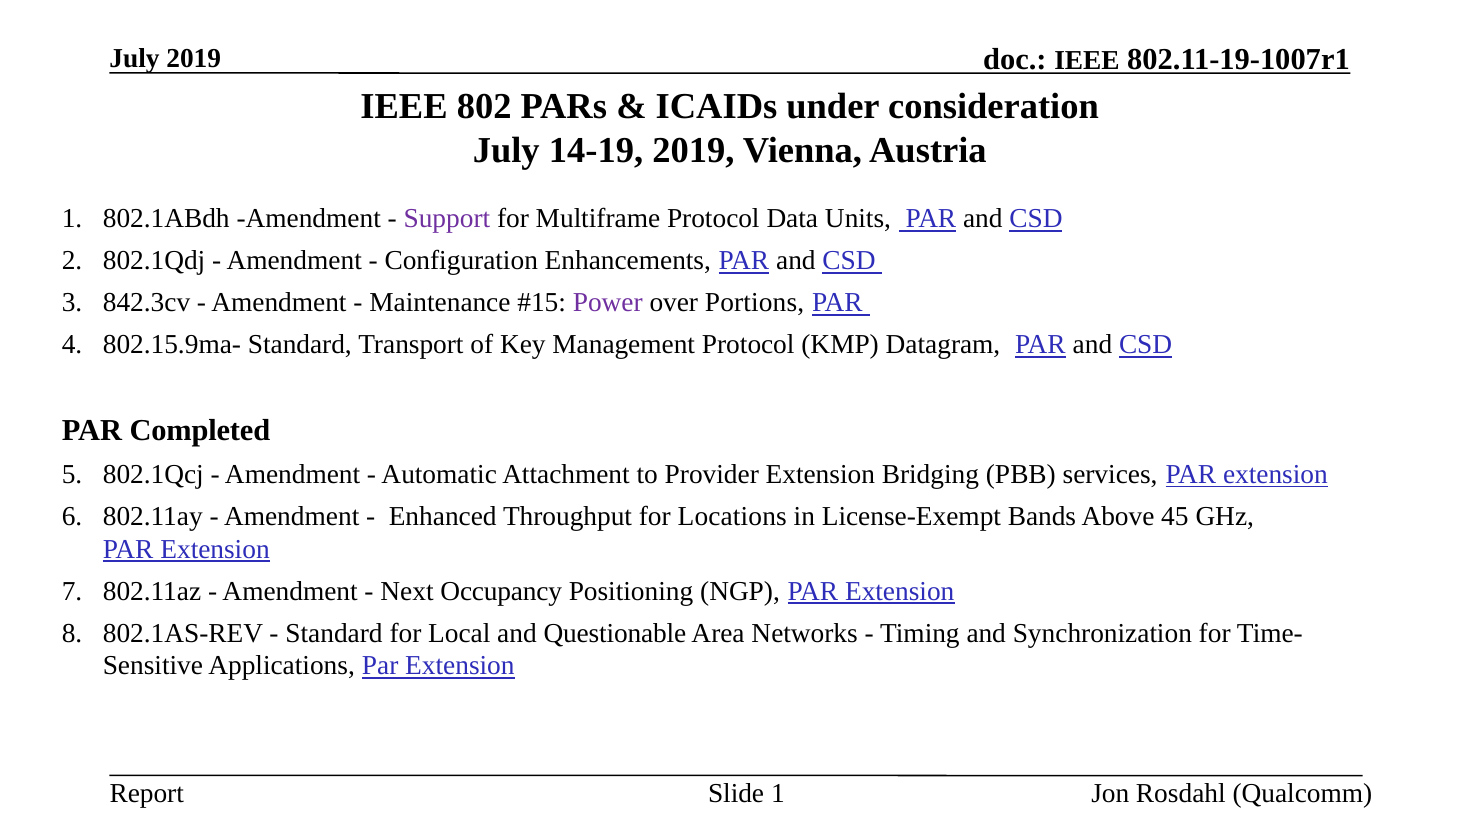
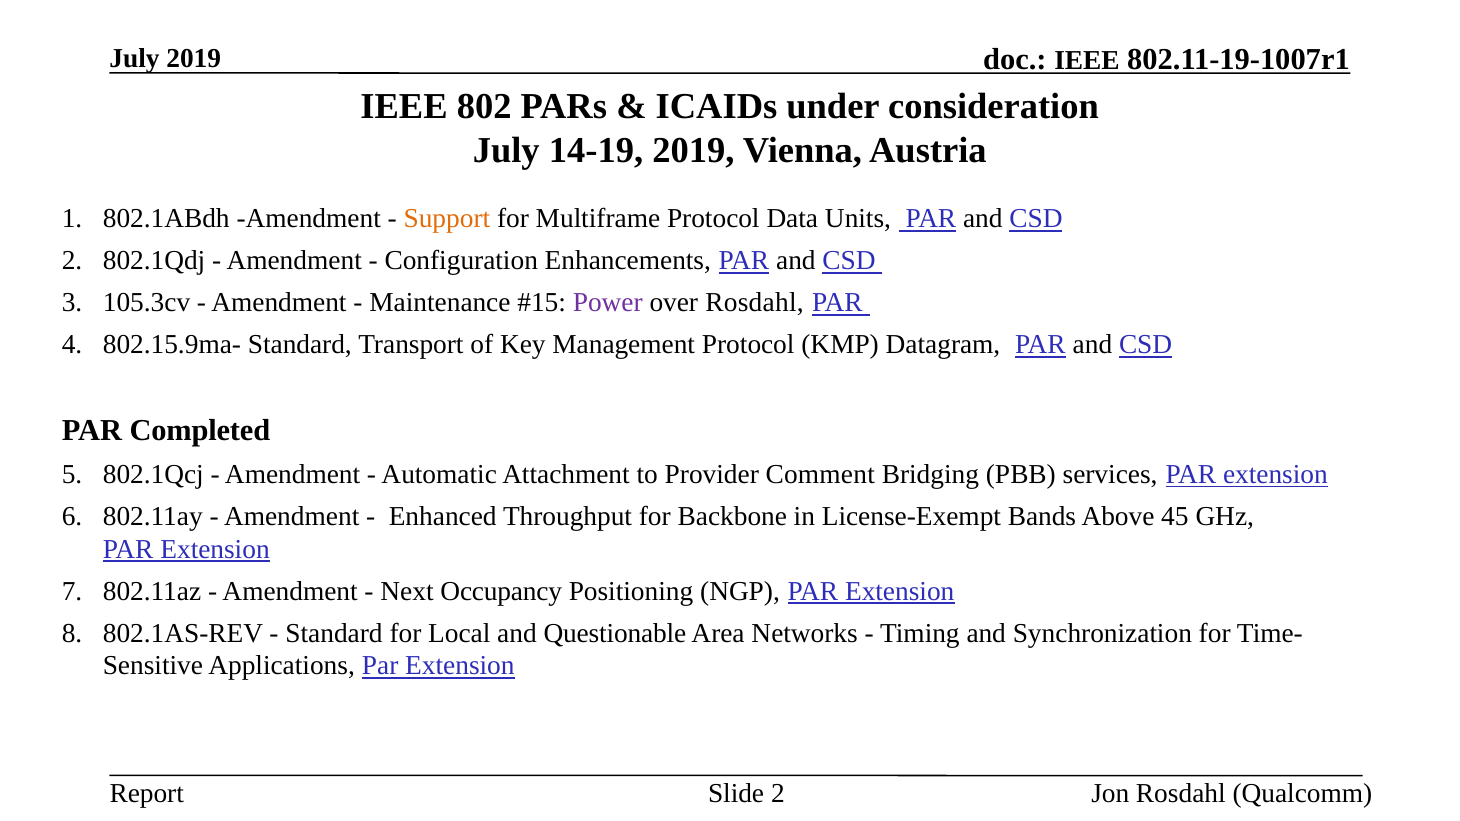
Support colour: purple -> orange
842.3cv: 842.3cv -> 105.3cv
over Portions: Portions -> Rosdahl
Provider Extension: Extension -> Comment
Locations: Locations -> Backbone
Slide 1: 1 -> 2
